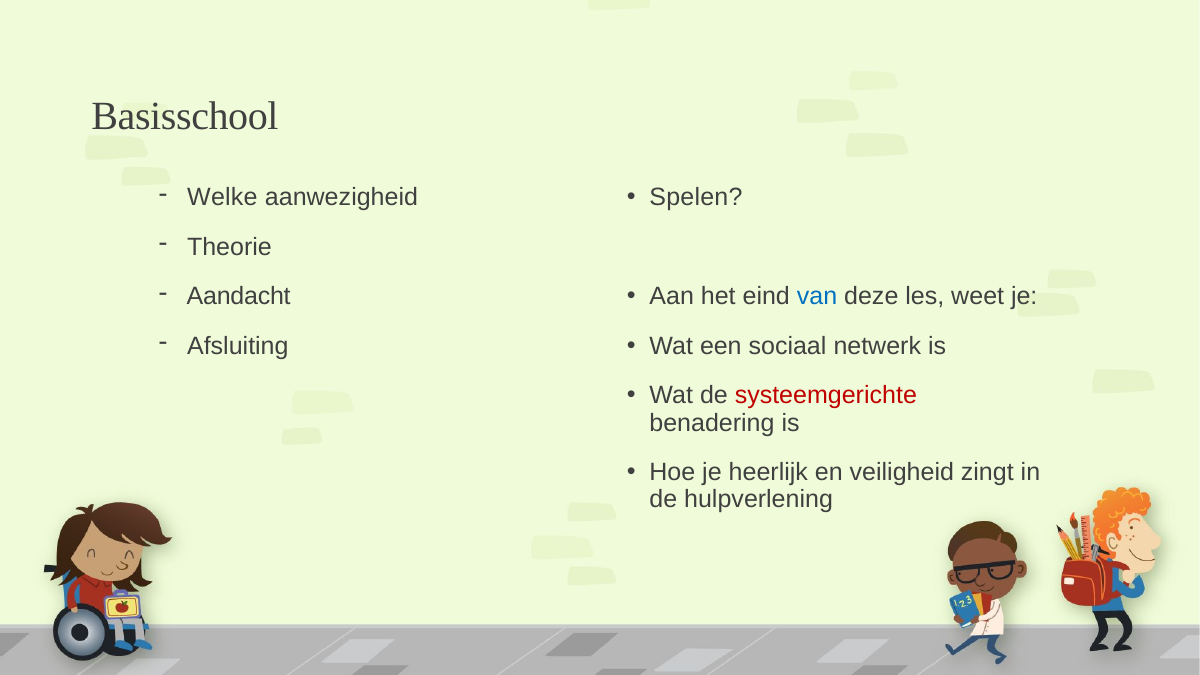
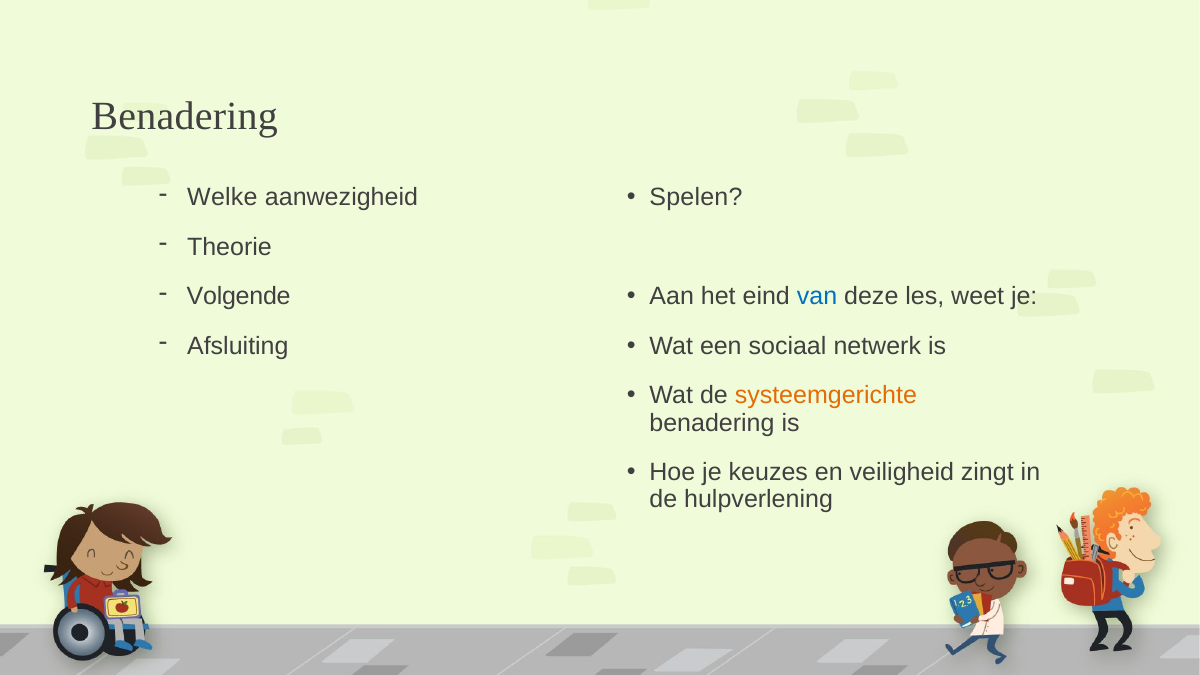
Basisschool at (185, 116): Basisschool -> Benadering
Aandacht: Aandacht -> Volgende
systeemgerichte colour: red -> orange
heerlijk: heerlijk -> keuzes
